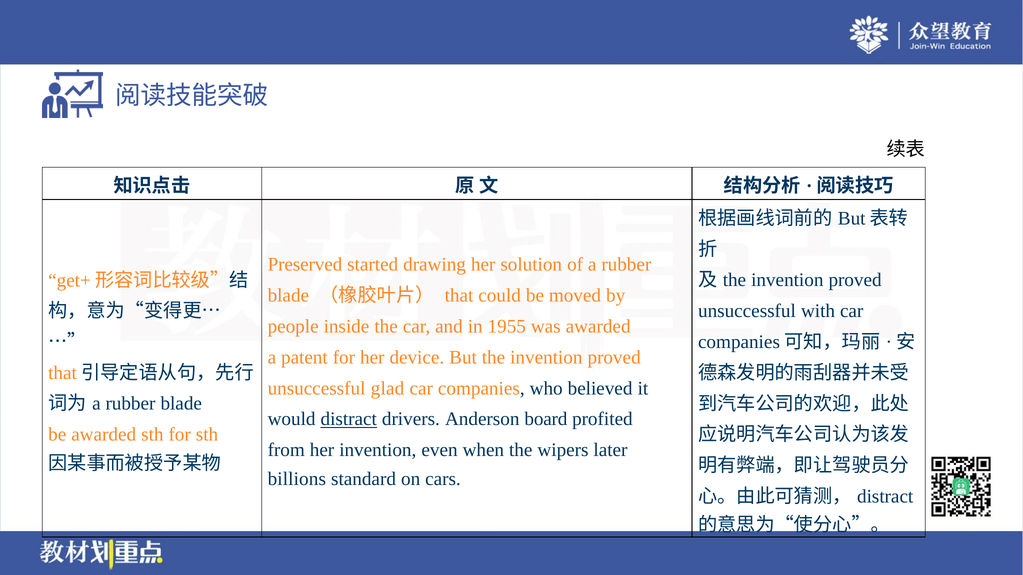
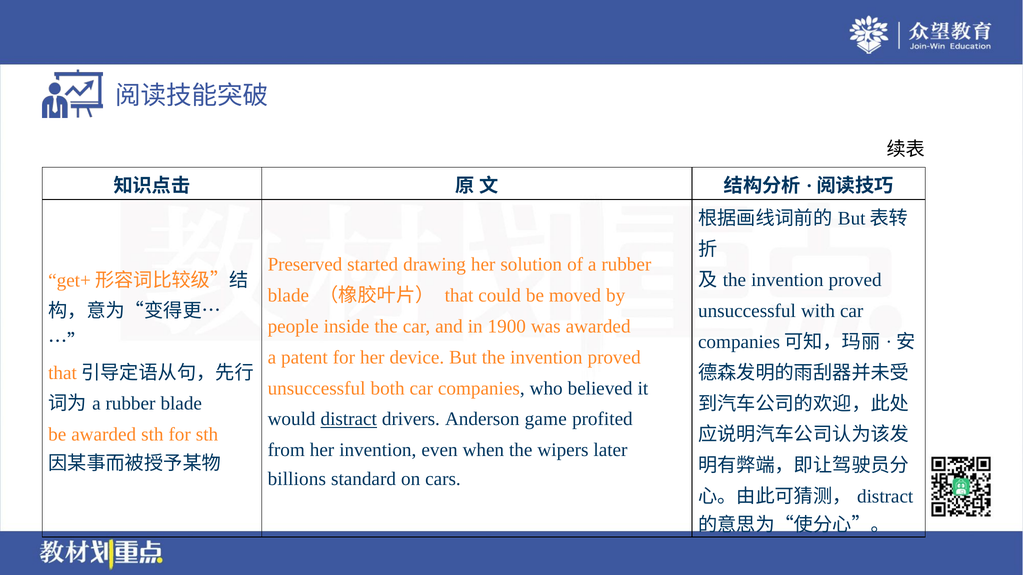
1955: 1955 -> 1900
glad: glad -> both
board: board -> game
